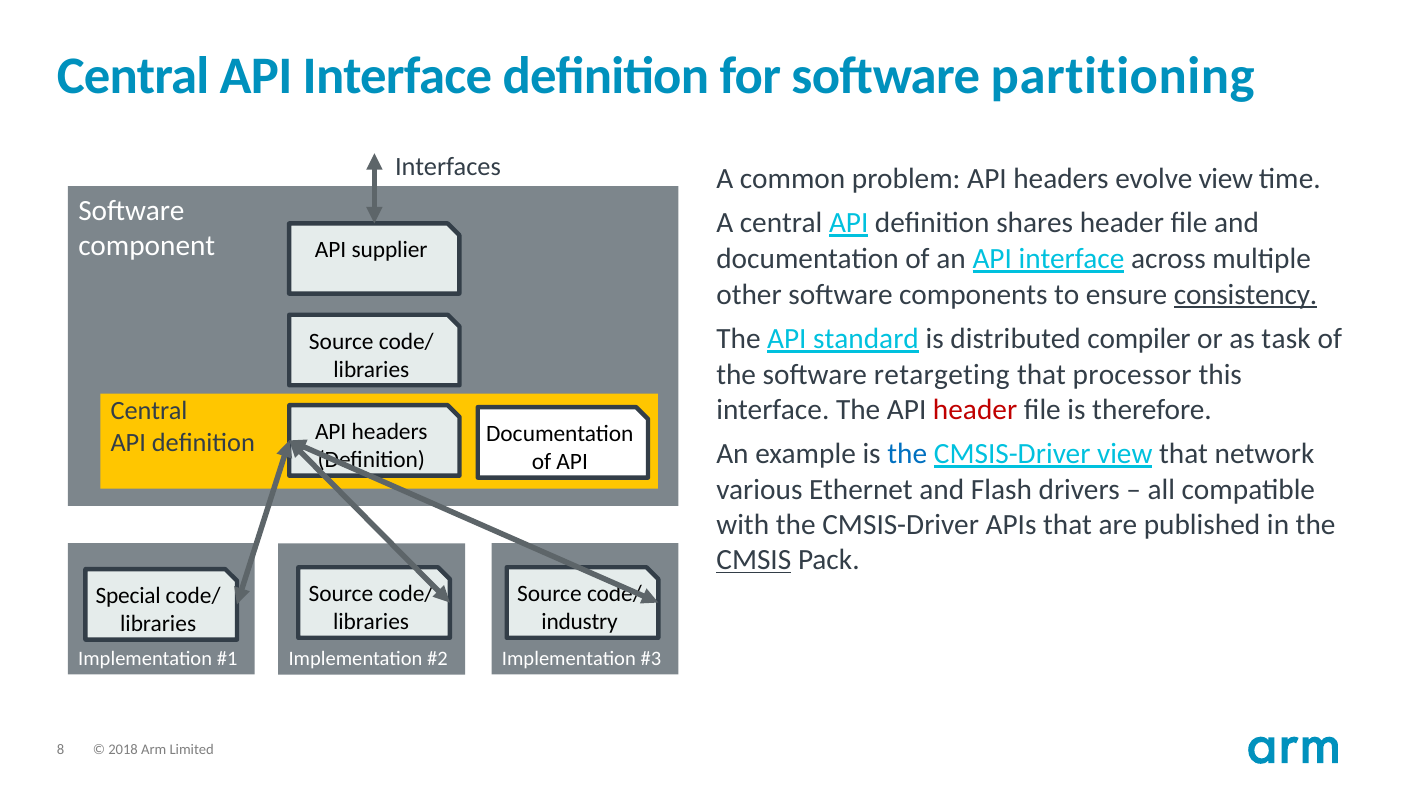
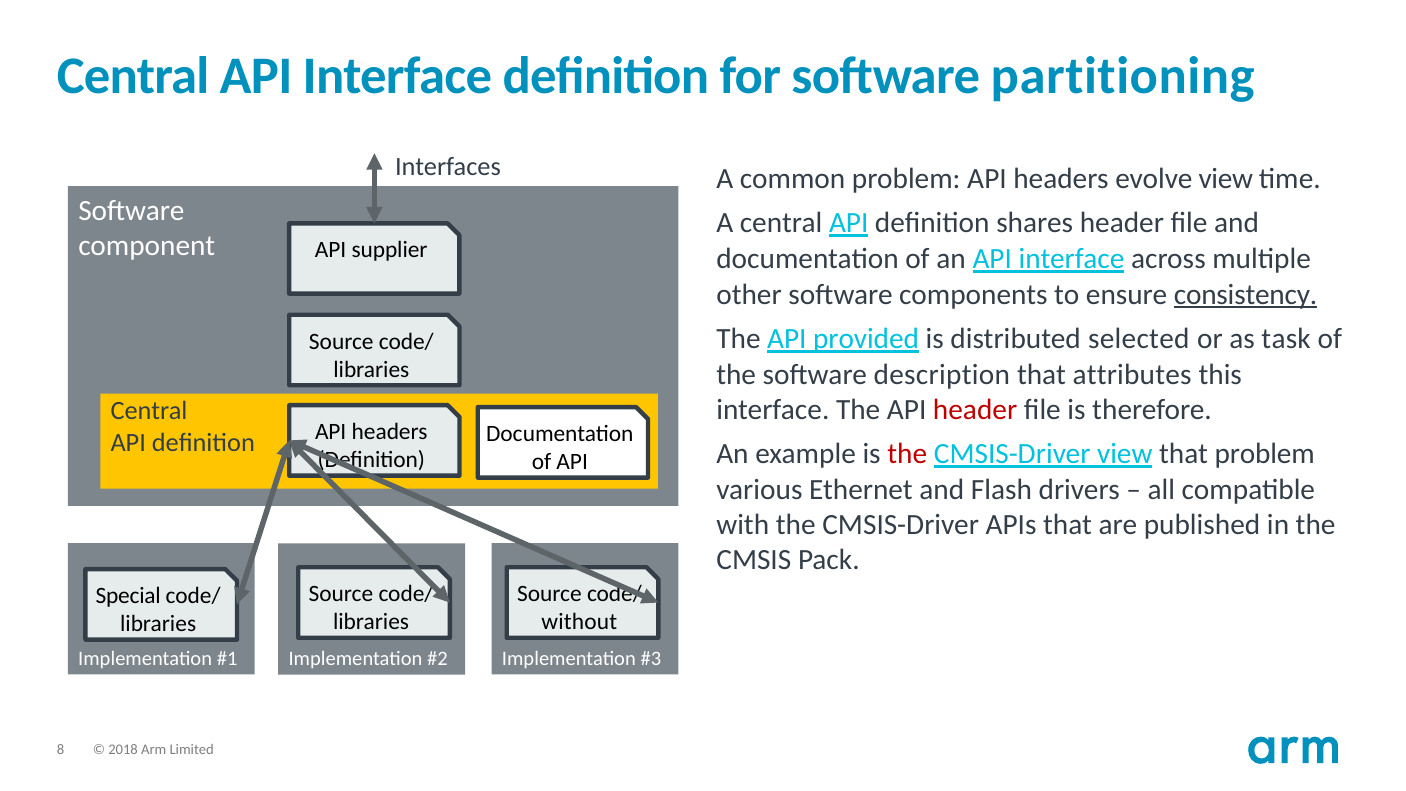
standard: standard -> provided
compiler: compiler -> selected
retargeting: retargeting -> description
processor: processor -> attributes
the at (907, 454) colour: blue -> red
that network: network -> problem
CMSIS underline: present -> none
industry: industry -> without
